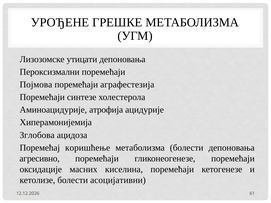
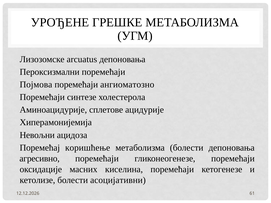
утицати: утицати -> arcuatus
аграфестезија: аграфестезија -> ангиоматозно
атрофија: атрофија -> сплетове
Зглобова: Зглобова -> Невољни
